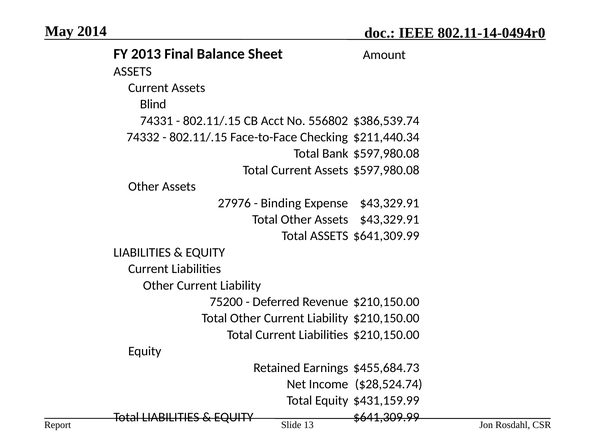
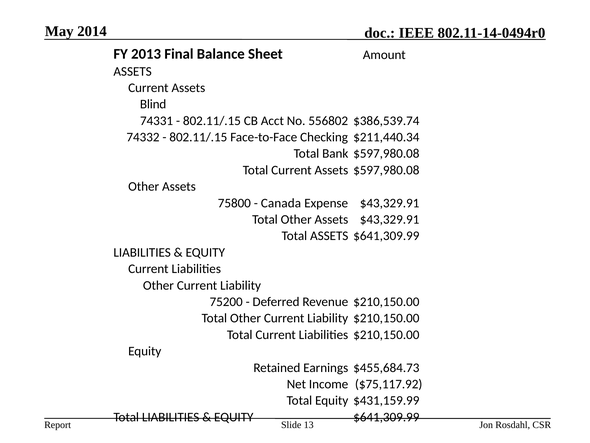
27976: 27976 -> 75800
Binding: Binding -> Canada
$28,524.74: $28,524.74 -> $75,117.92
